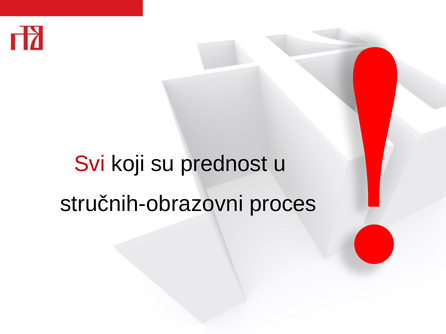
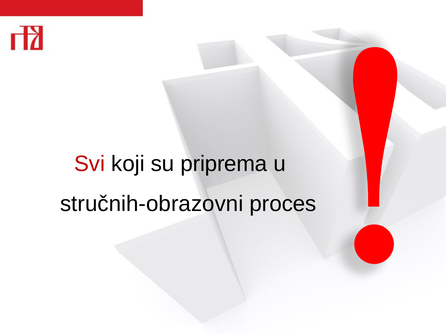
prednost: prednost -> priprema
